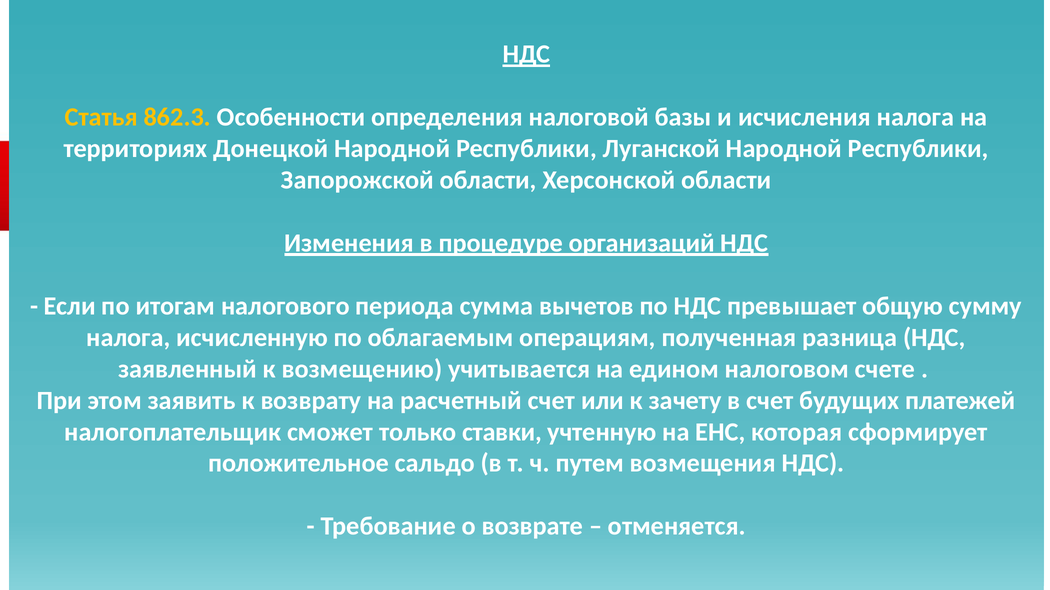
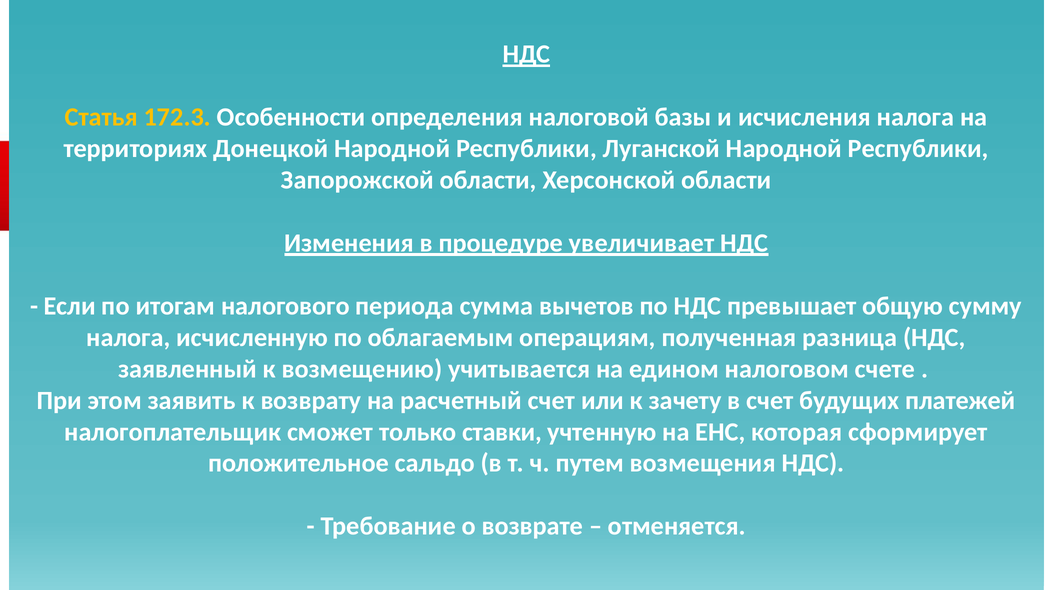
862.3: 862.3 -> 172.3
организаций: организаций -> увеличивает
